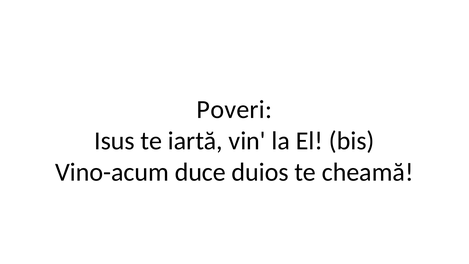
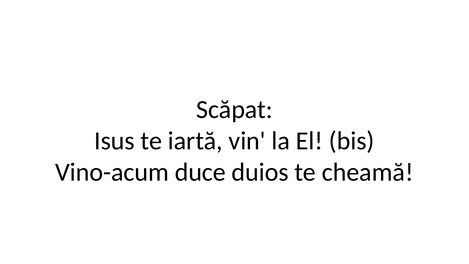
Poveri: Poveri -> Scăpat
